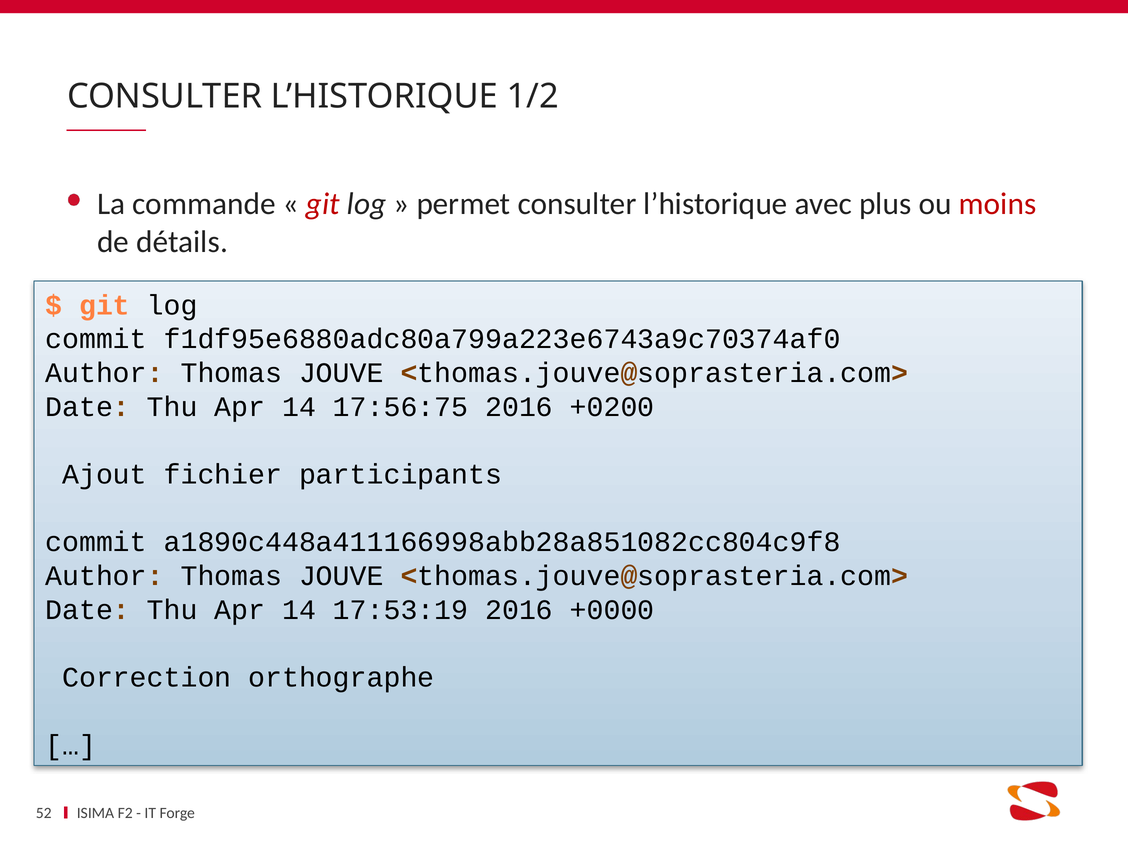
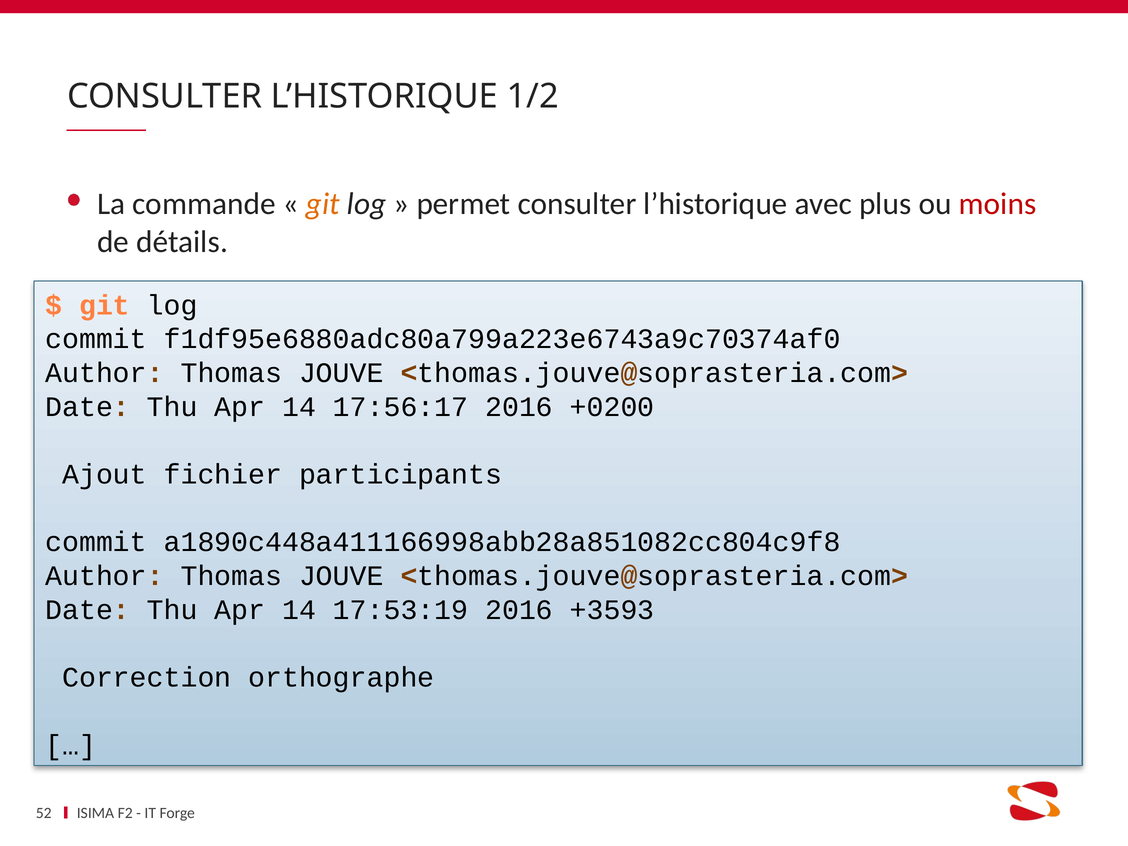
git at (323, 204) colour: red -> orange
17:56:75: 17:56:75 -> 17:56:17
+0000: +0000 -> +3593
